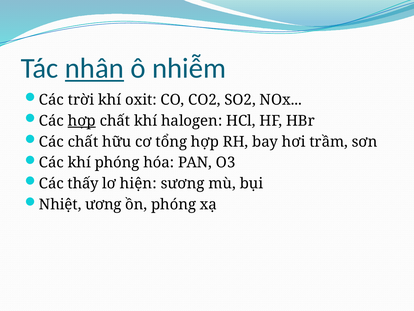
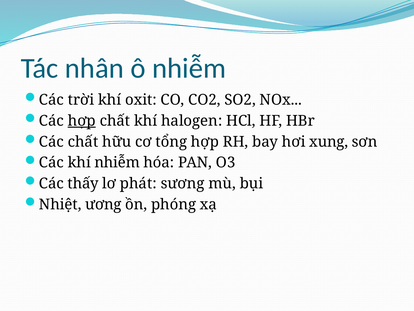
nhân underline: present -> none
trầm: trầm -> xung
khí phóng: phóng -> nhiễm
hiện: hiện -> phát
